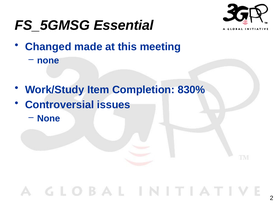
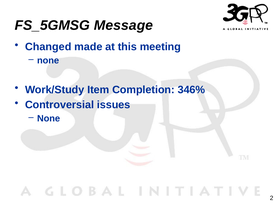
Essential: Essential -> Message
830%: 830% -> 346%
